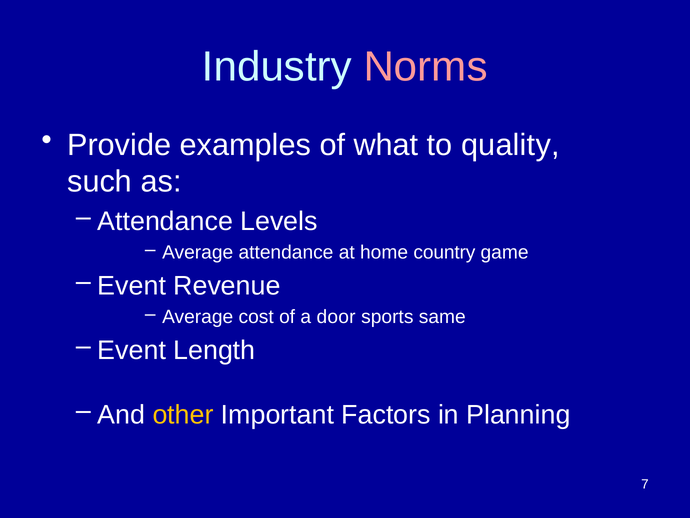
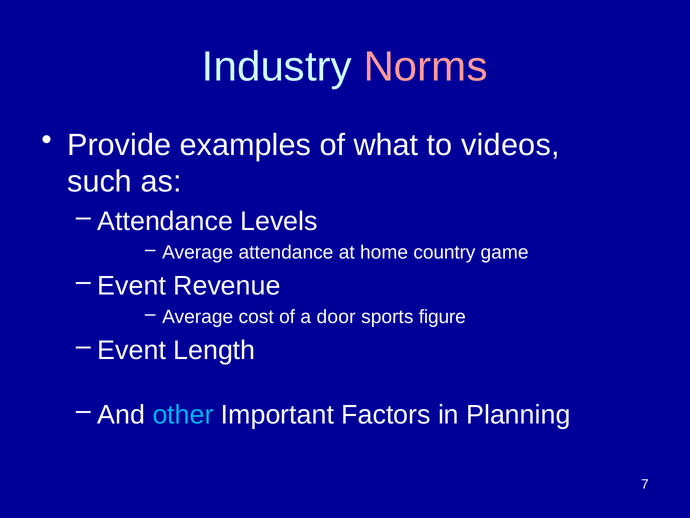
quality: quality -> videos
same: same -> figure
other colour: yellow -> light blue
